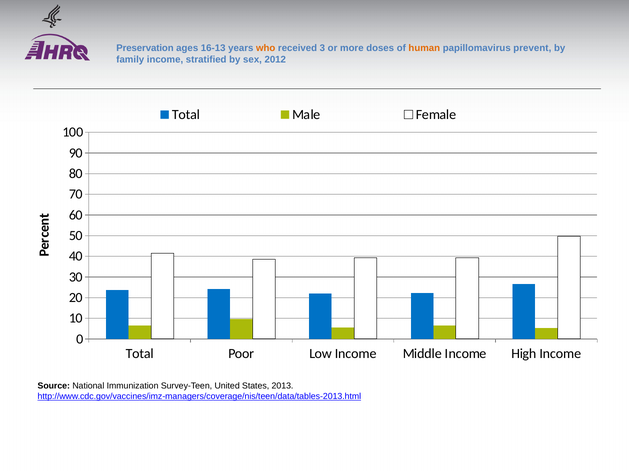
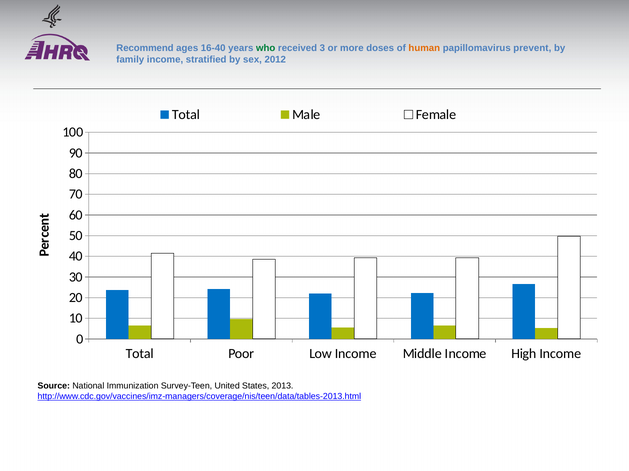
Preservation: Preservation -> Recommend
16-13: 16-13 -> 16-40
who colour: orange -> green
